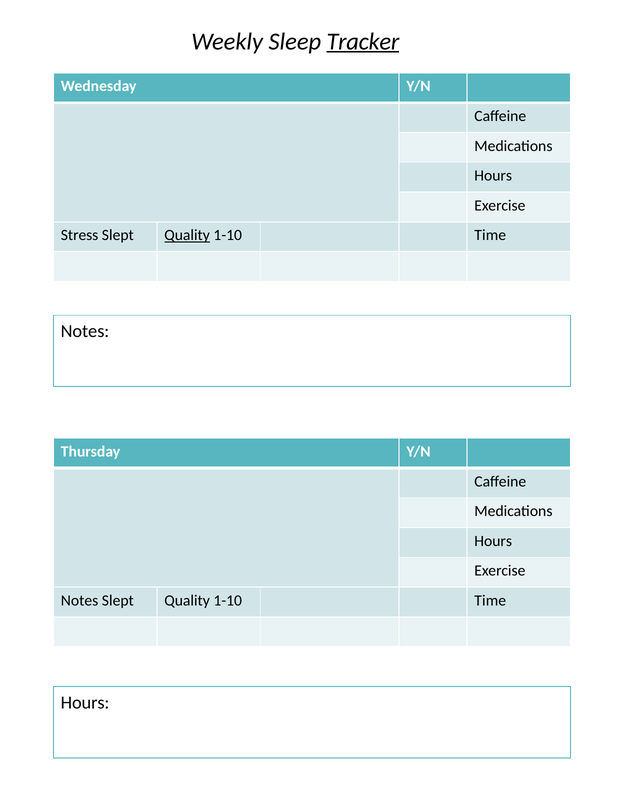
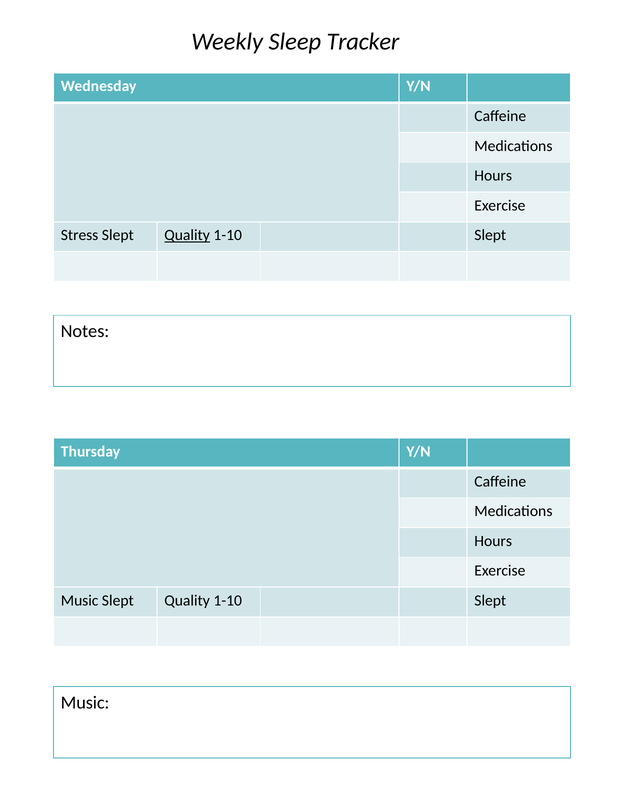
Tracker underline: present -> none
Time at (490, 235): Time -> Slept
Notes at (80, 600): Notes -> Music
Time at (490, 600): Time -> Slept
Hours at (85, 702): Hours -> Music
